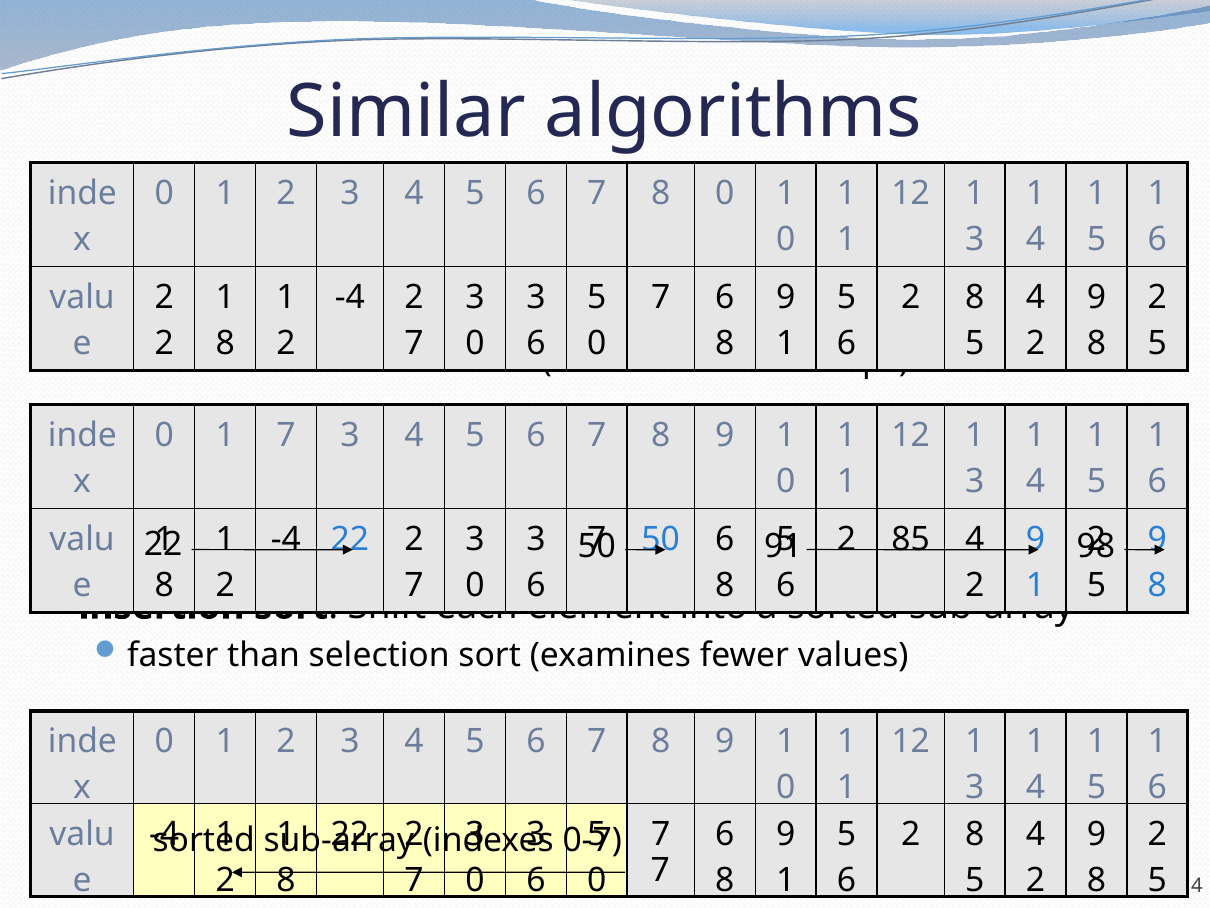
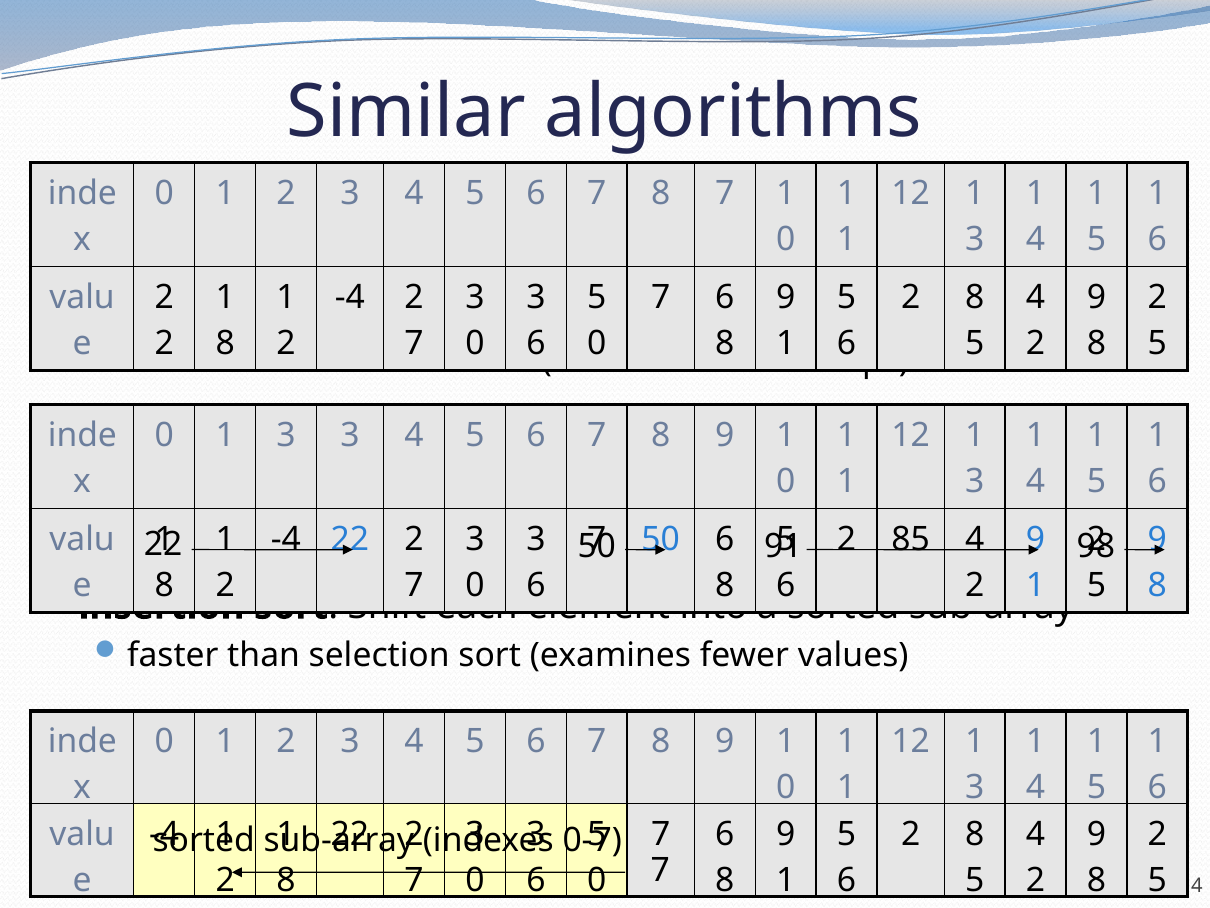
8 0: 0 -> 7
0 1 7: 7 -> 3
